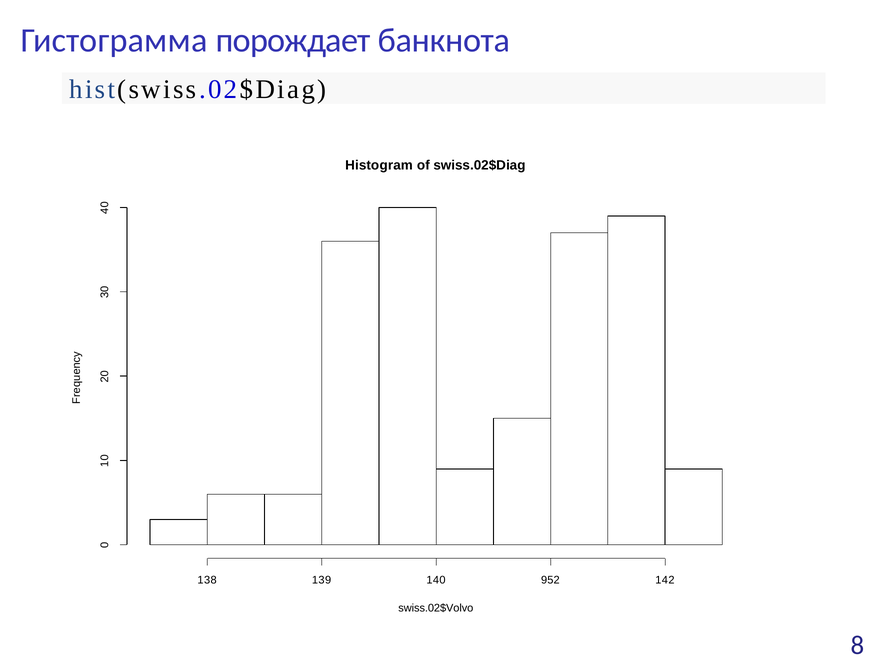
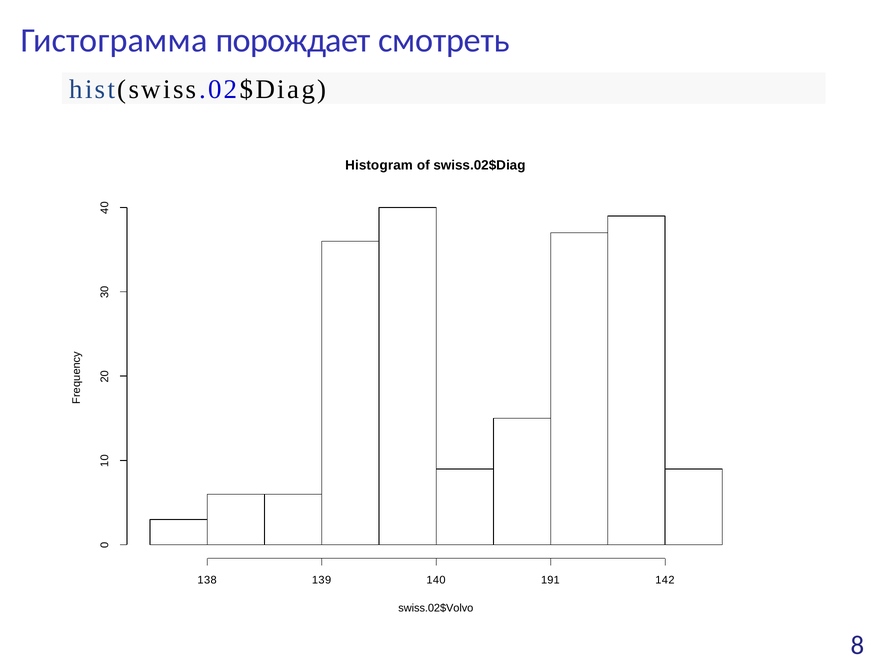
банкнота: банкнота -> смотреть
952: 952 -> 191
